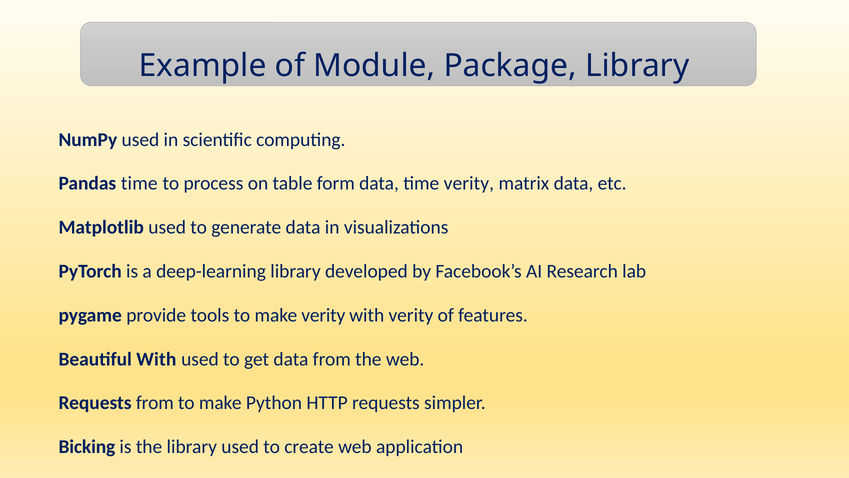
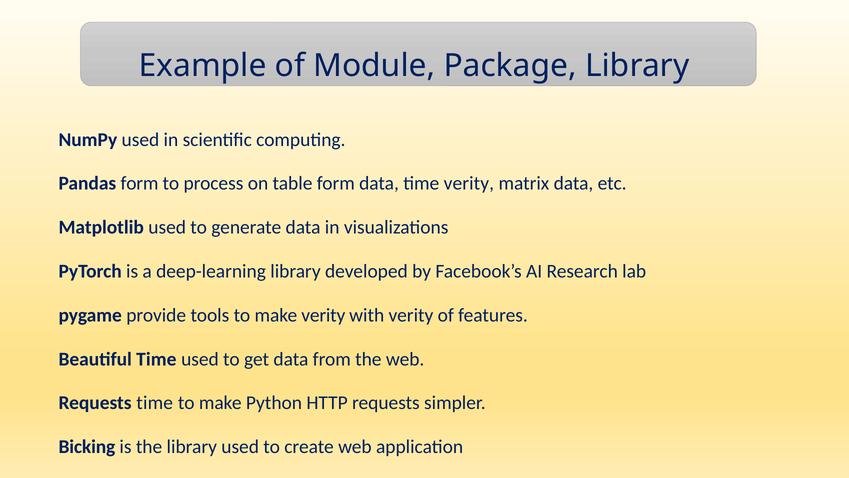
Pandas time: time -> form
Beautiful With: With -> Time
Requests from: from -> time
